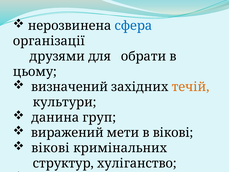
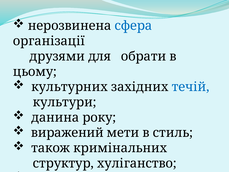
визначений: визначений -> культурних
течій colour: orange -> blue
груп: груп -> року
в вікові: вікові -> стиль
вікові at (51, 148): вікові -> також
